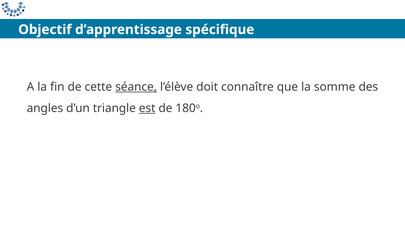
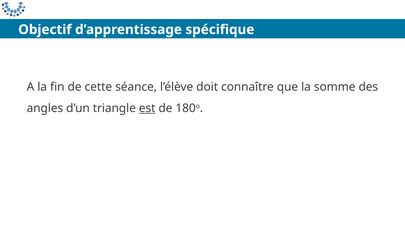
séance underline: present -> none
